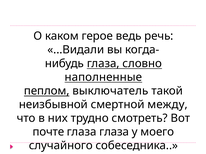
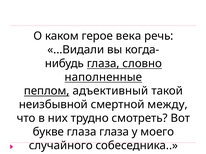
ведь: ведь -> века
выключатель: выключатель -> адъективный
почте: почте -> букве
